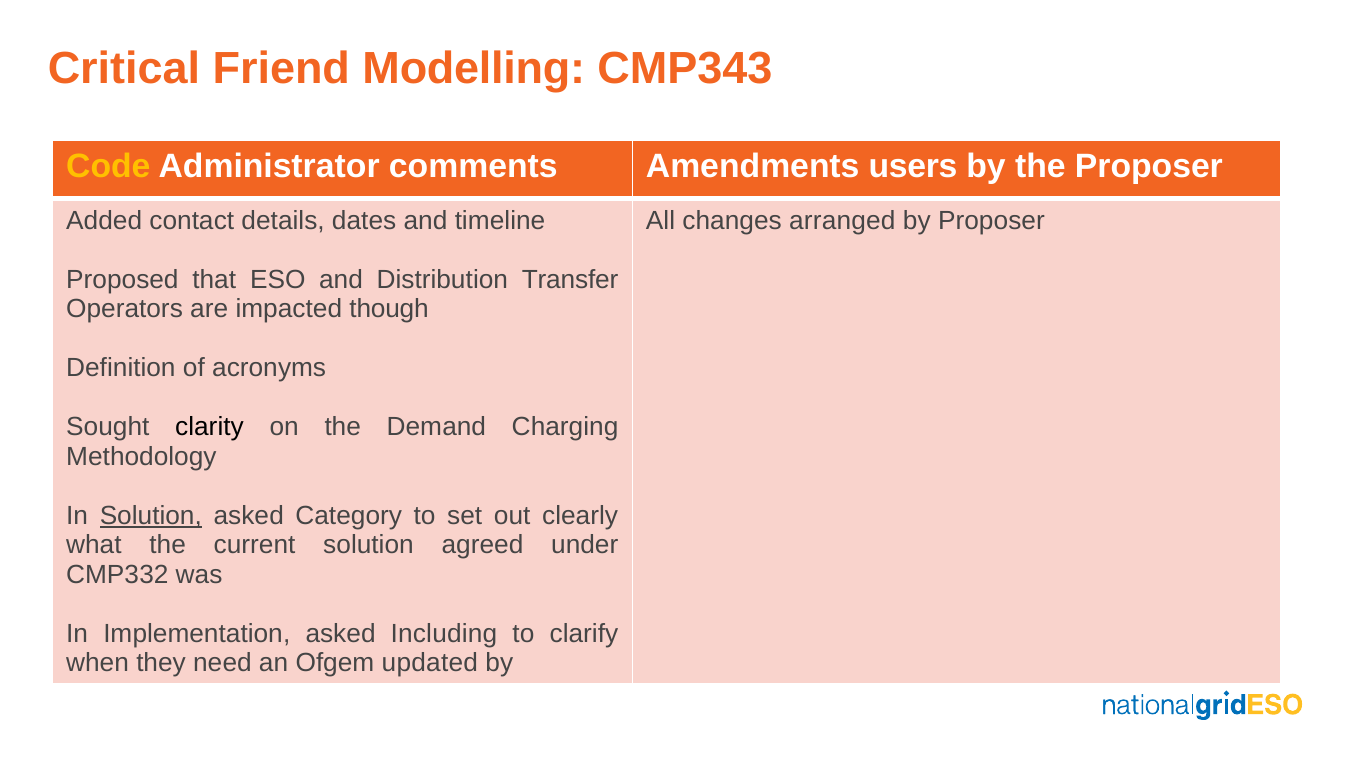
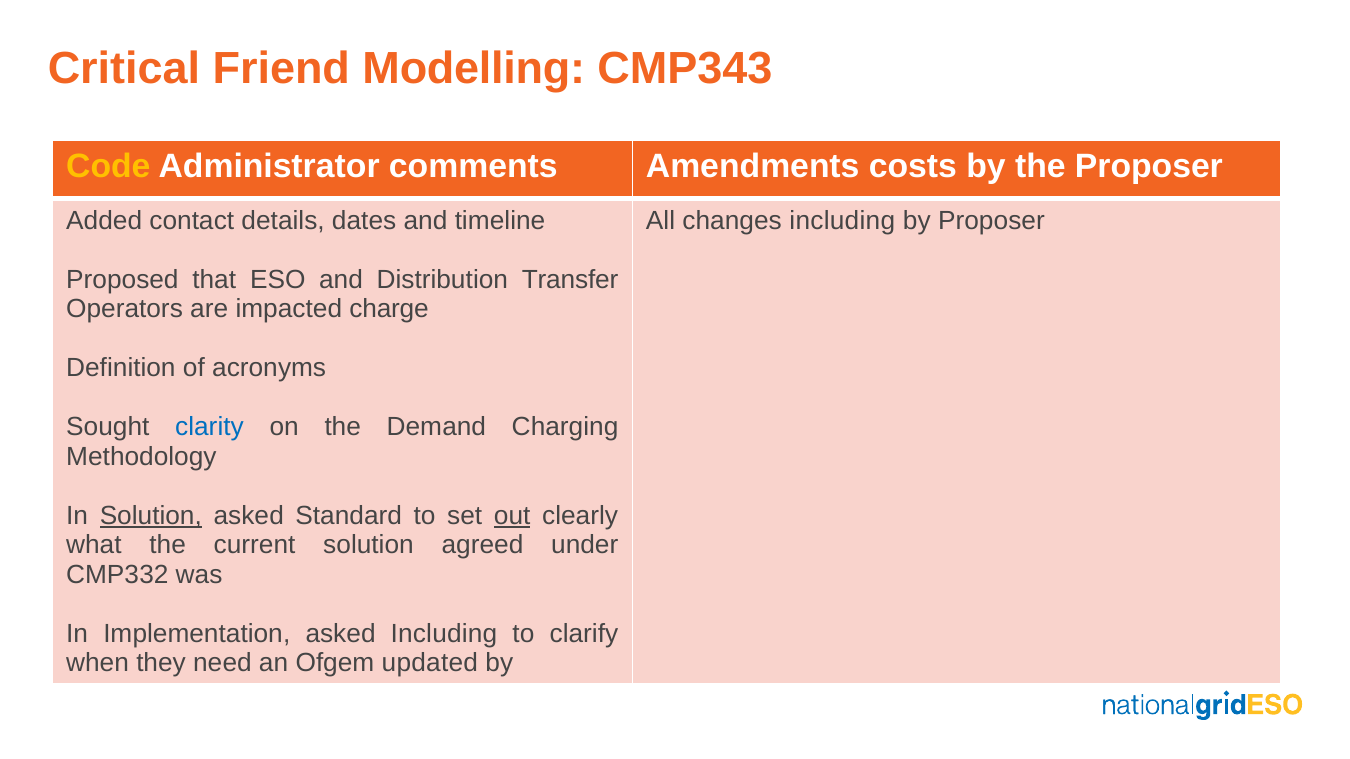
users: users -> costs
changes arranged: arranged -> including
though: though -> charge
clarity colour: black -> blue
Category: Category -> Standard
out underline: none -> present
